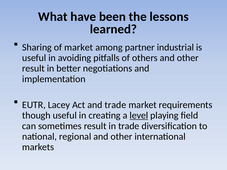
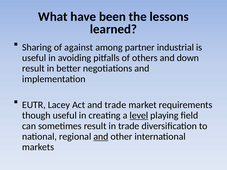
of market: market -> against
others and other: other -> down
and at (101, 137) underline: none -> present
